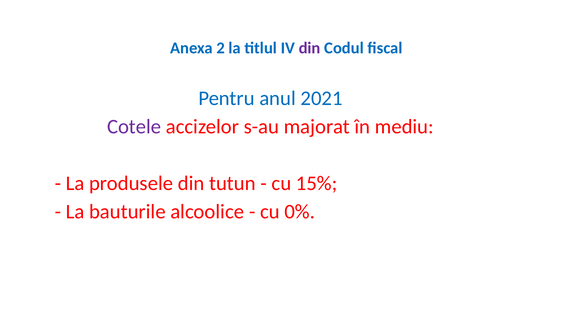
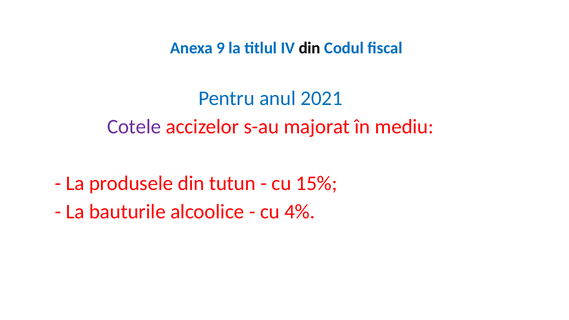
2: 2 -> 9
din at (310, 48) colour: purple -> black
0%: 0% -> 4%
